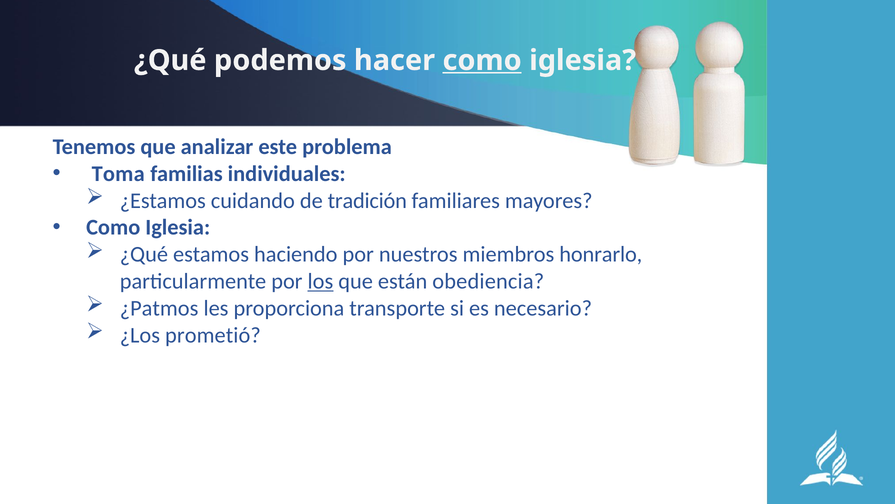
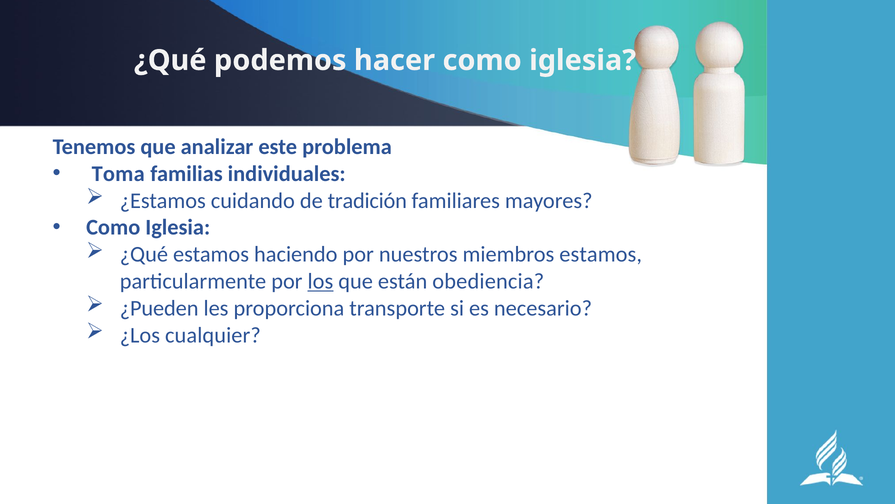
como at (482, 60) underline: present -> none
miembros honrarlo: honrarlo -> estamos
¿Patmos: ¿Patmos -> ¿Pueden
prometió: prometió -> cualquier
